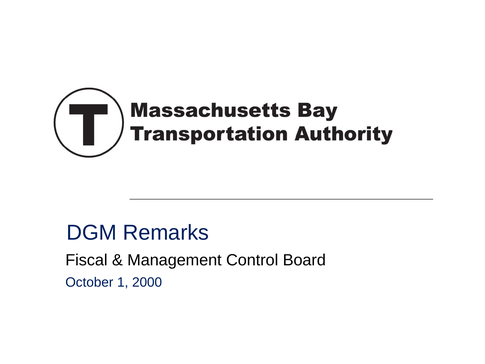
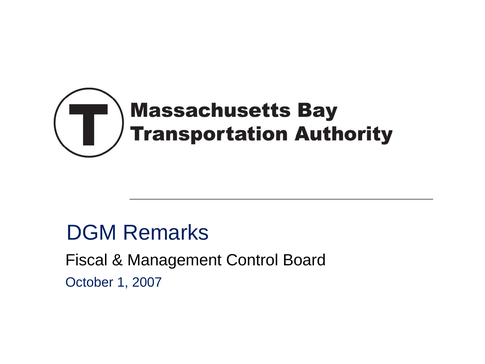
2000: 2000 -> 2007
